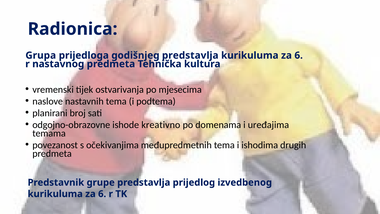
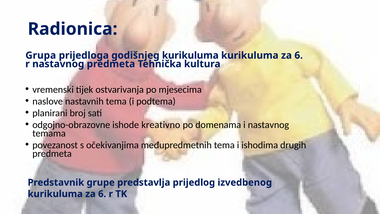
godišnjeg predstavlja: predstavlja -> kurikuluma
i uređajima: uređajima -> nastavnog
